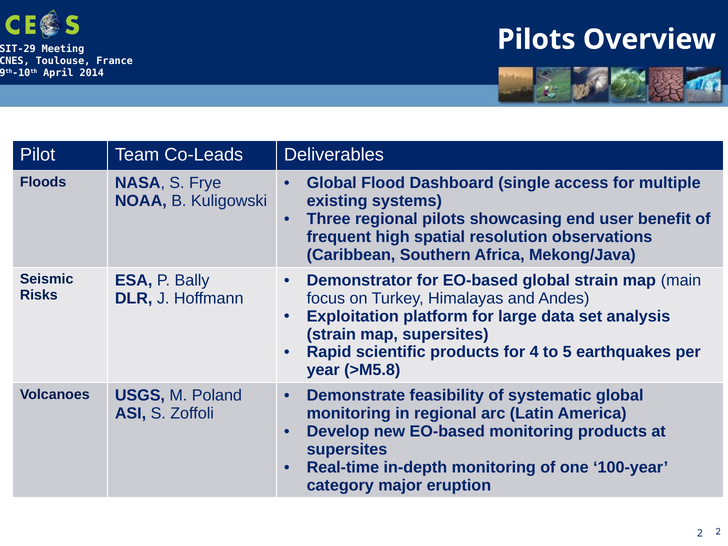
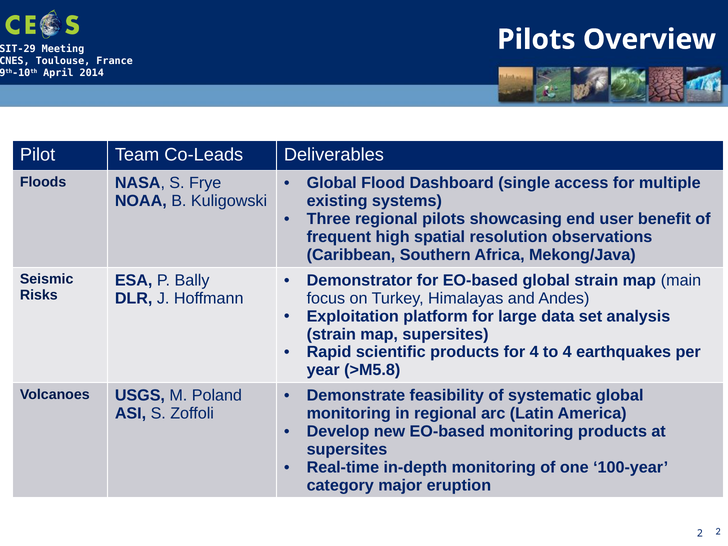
to 5: 5 -> 4
